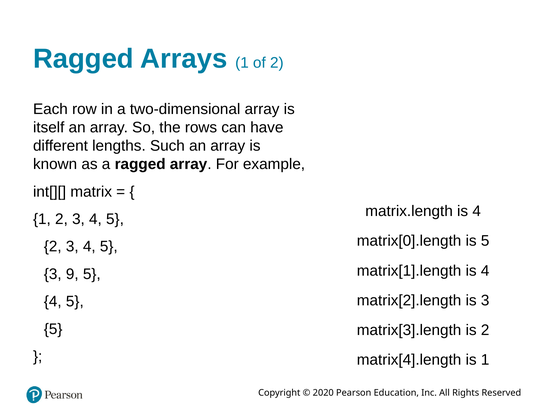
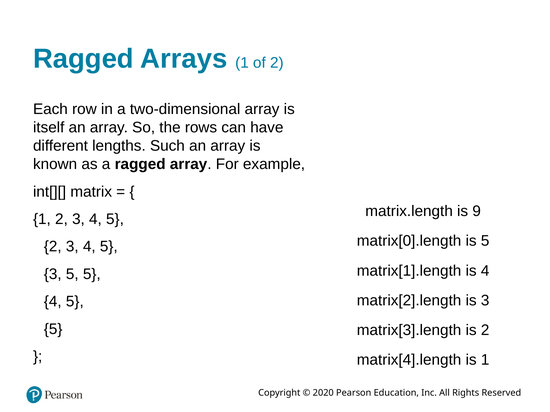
matrix.length is 4: 4 -> 9
3 9: 9 -> 5
